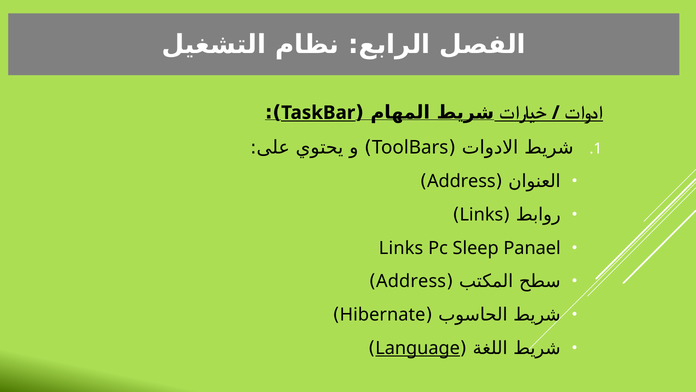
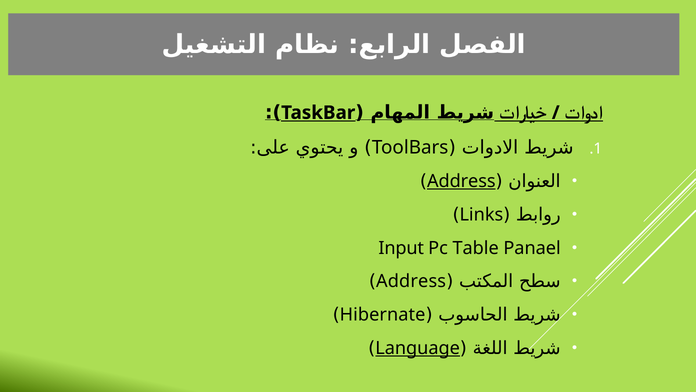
Address at (461, 181) underline: none -> present
Links at (401, 248): Links -> Input
Sleep: Sleep -> Table
